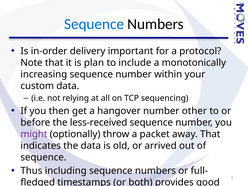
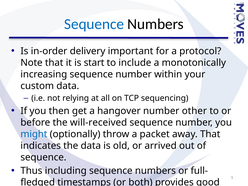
plan: plan -> start
less-received: less-received -> will-received
might colour: purple -> blue
